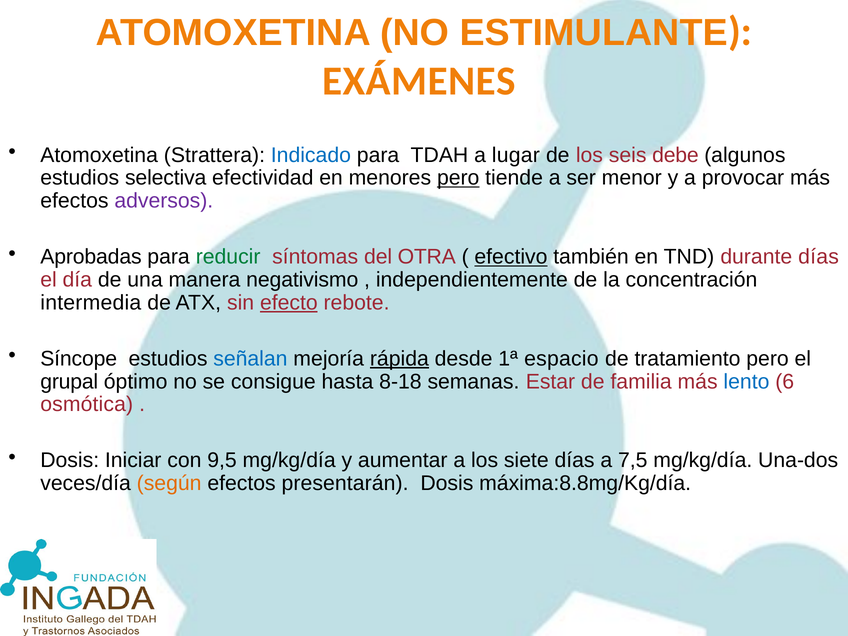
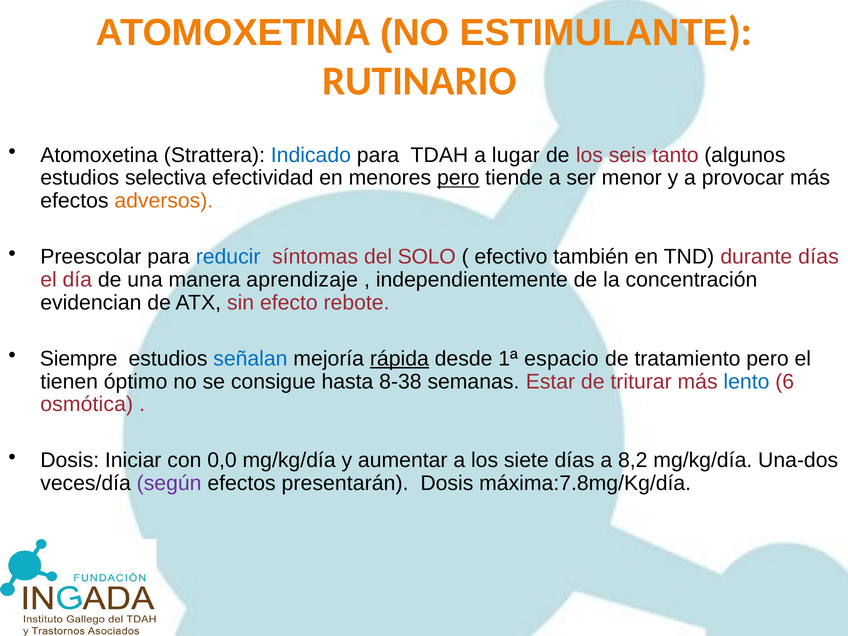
EXÁMENES: EXÁMENES -> RUTINARIO
debe: debe -> tanto
adversos colour: purple -> orange
Aprobadas: Aprobadas -> Preescolar
reducir colour: green -> blue
OTRA: OTRA -> SOLO
efectivo underline: present -> none
negativismo: negativismo -> aprendizaje
intermedia: intermedia -> evidencian
efecto underline: present -> none
Síncope: Síncope -> Siempre
grupal: grupal -> tienen
8-18: 8-18 -> 8-38
familia: familia -> triturar
9,5: 9,5 -> 0,0
7,5: 7,5 -> 8,2
según colour: orange -> purple
máxima:8.8mg/Kg/día: máxima:8.8mg/Kg/día -> máxima:7.8mg/Kg/día
